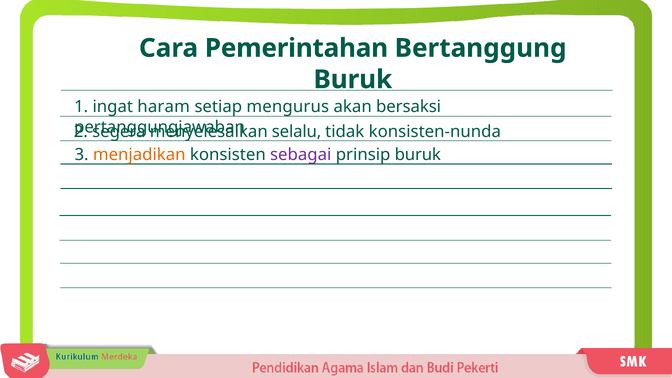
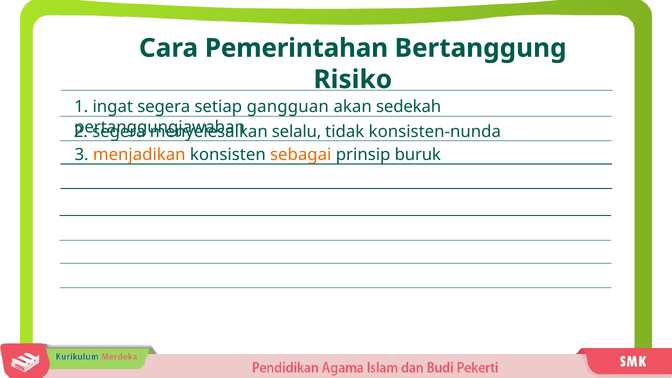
Buruk at (353, 80): Buruk -> Risiko
ingat haram: haram -> segera
mengurus: mengurus -> gangguan
bersaksi: bersaksi -> sedekah
sebagai colour: purple -> orange
